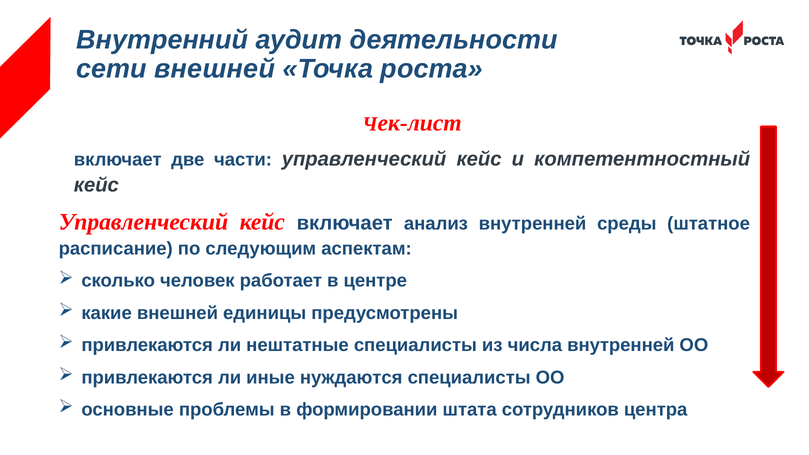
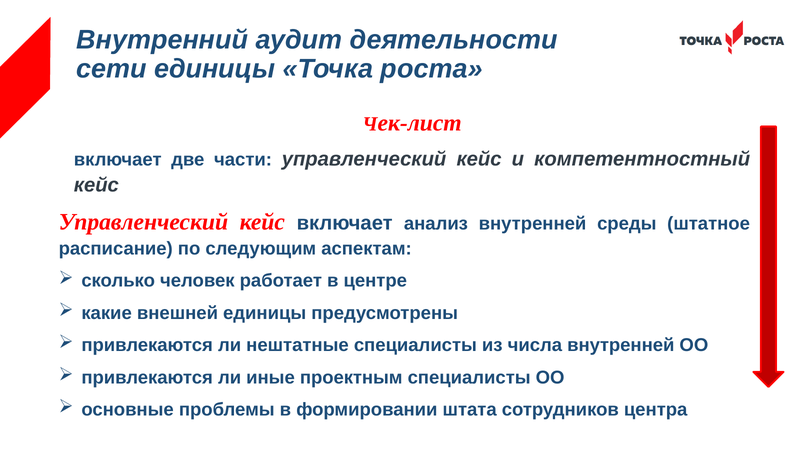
сети внешней: внешней -> единицы
нуждаются: нуждаются -> проектным
